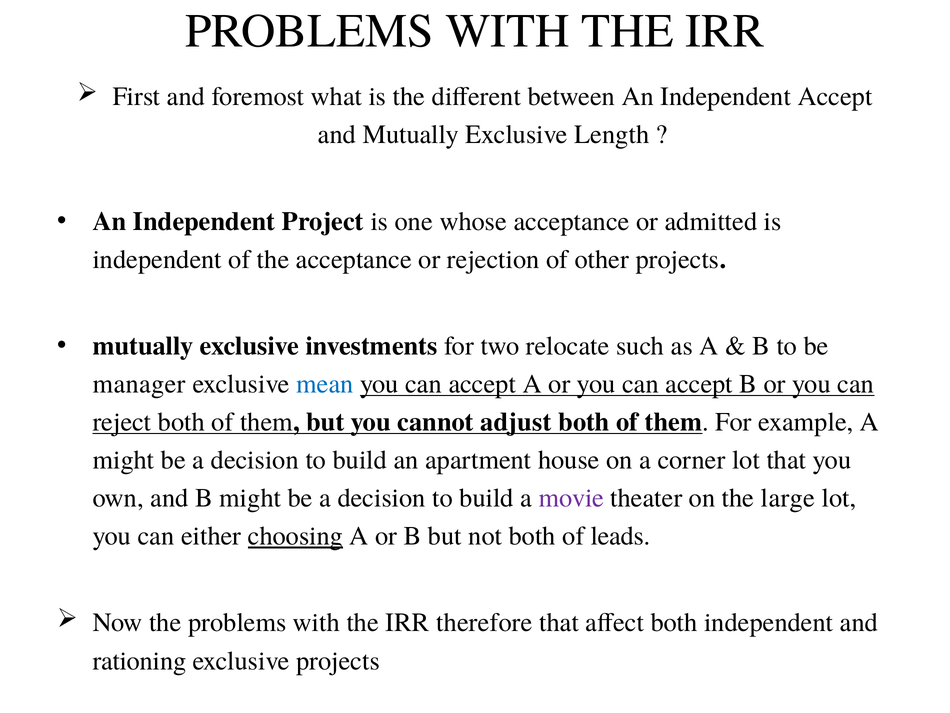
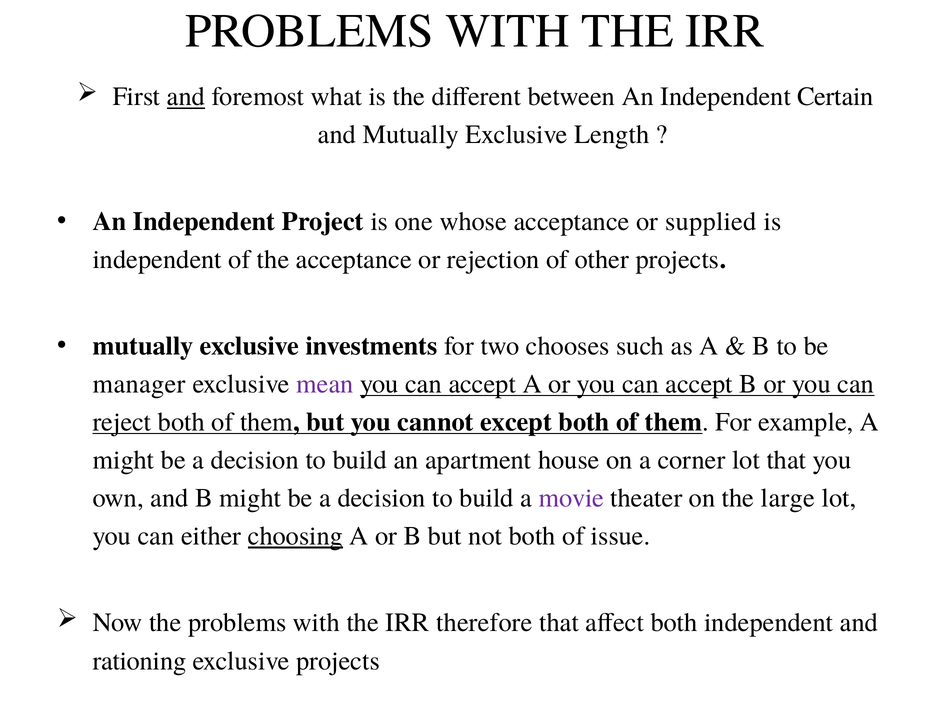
and at (186, 97) underline: none -> present
Independent Accept: Accept -> Certain
admitted: admitted -> supplied
relocate: relocate -> chooses
mean colour: blue -> purple
adjust: adjust -> except
leads: leads -> issue
